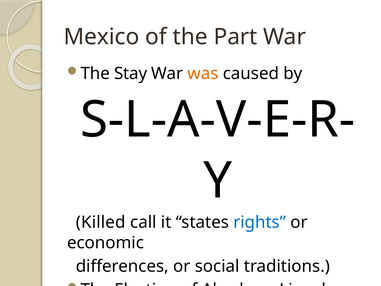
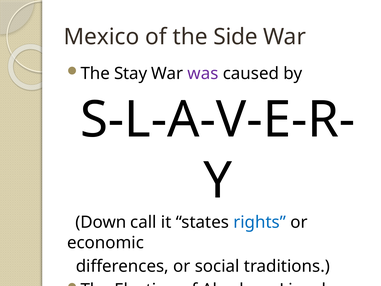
Part: Part -> Side
was colour: orange -> purple
Killed: Killed -> Down
